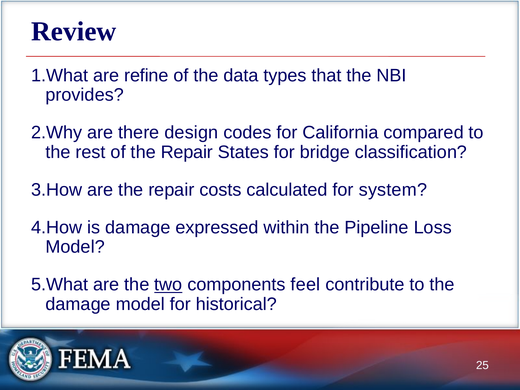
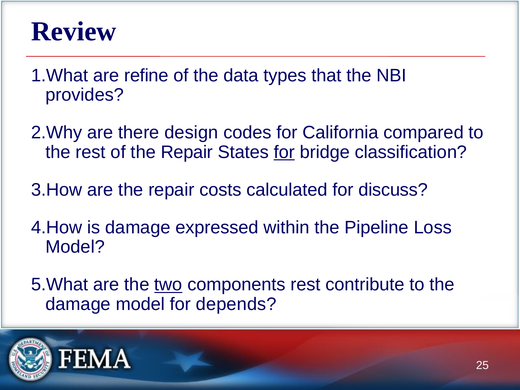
for at (284, 152) underline: none -> present
system: system -> discuss
components feel: feel -> rest
historical: historical -> depends
